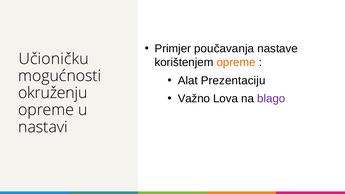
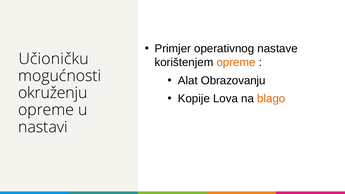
poučavanja: poučavanja -> operativnog
Prezentaciju: Prezentaciju -> Obrazovanju
Važno: Važno -> Kopije
blago colour: purple -> orange
